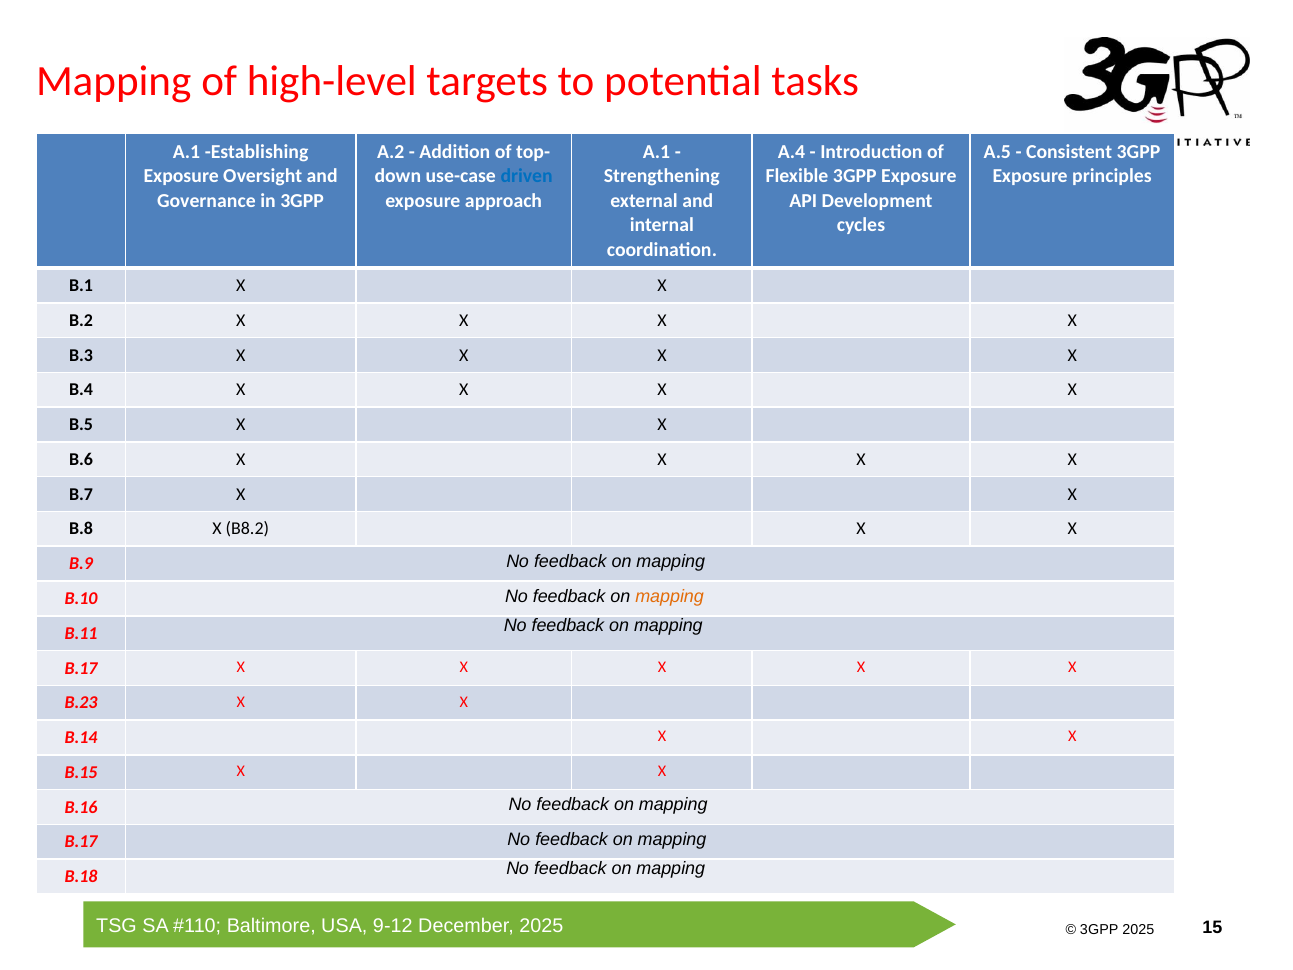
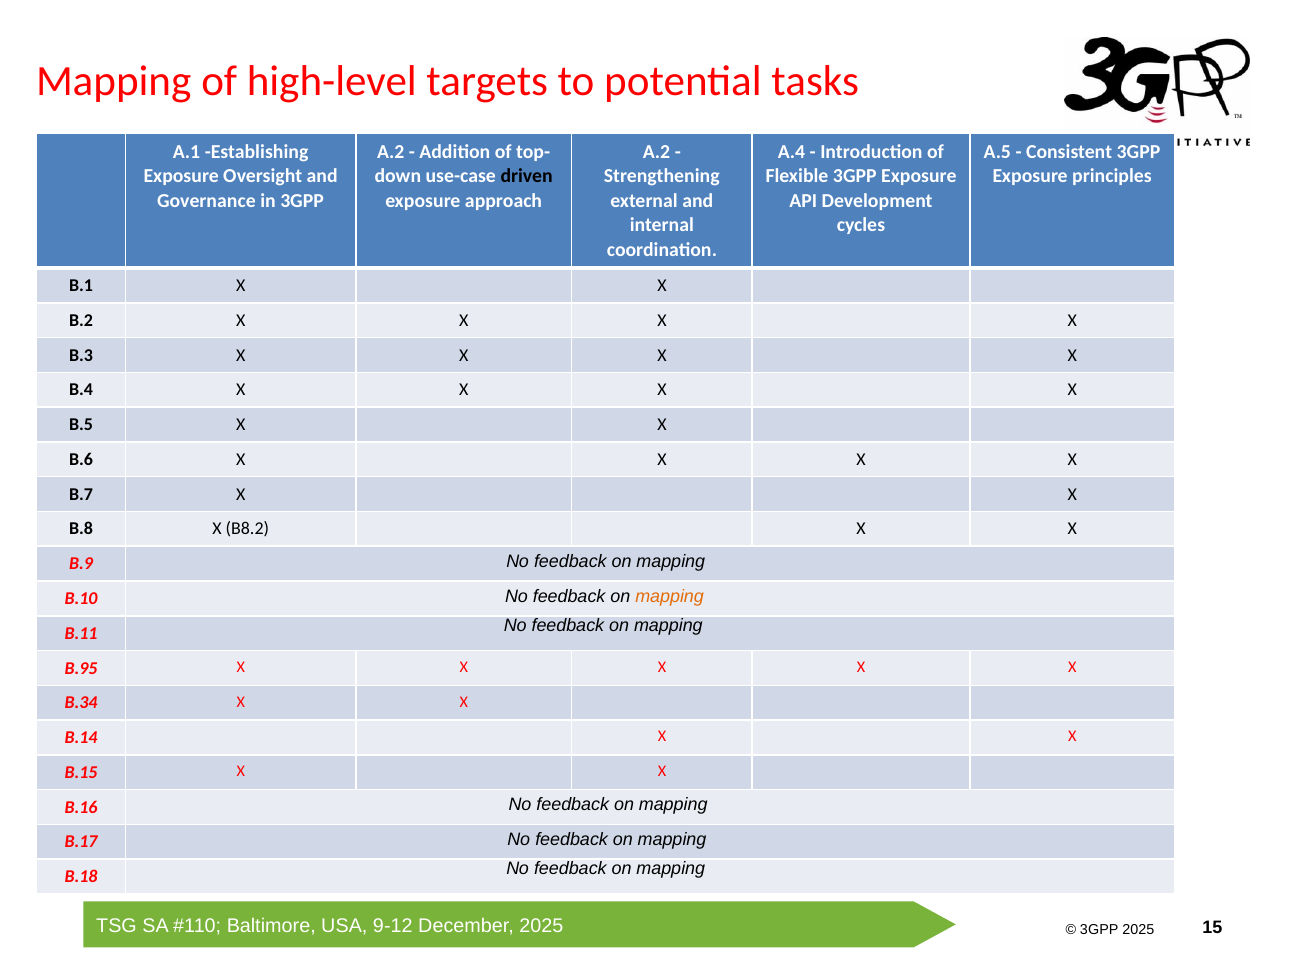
A.1 at (657, 152): A.1 -> A.2
driven colour: blue -> black
B.17 at (81, 668): B.17 -> B.95
B.23: B.23 -> B.34
